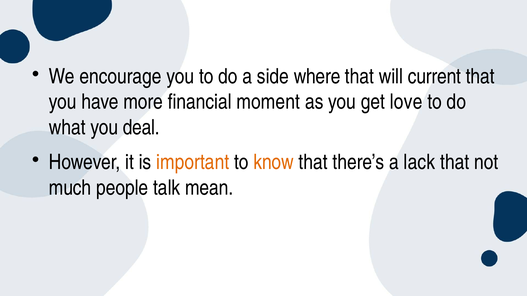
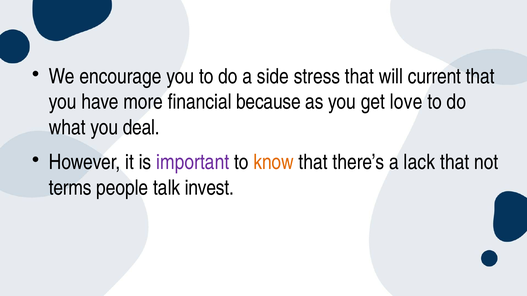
where: where -> stress
moment: moment -> because
important colour: orange -> purple
much: much -> terms
mean: mean -> invest
